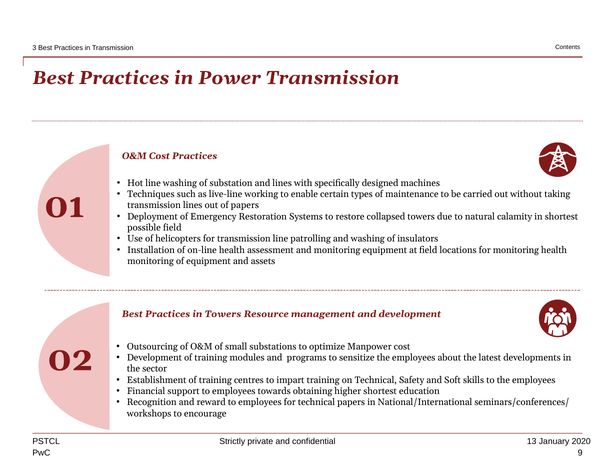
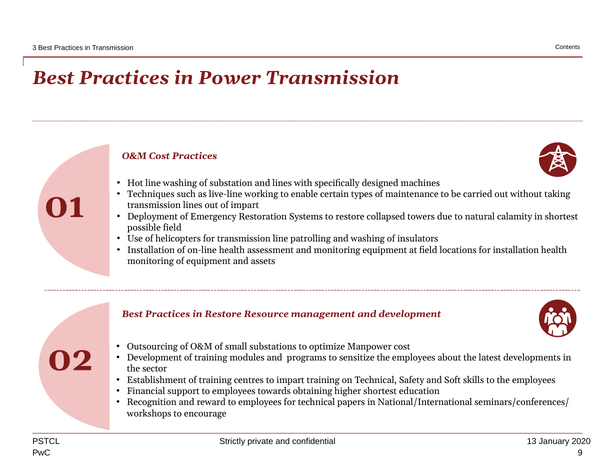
of papers: papers -> impart
for monitoring: monitoring -> installation
in Towers: Towers -> Restore
